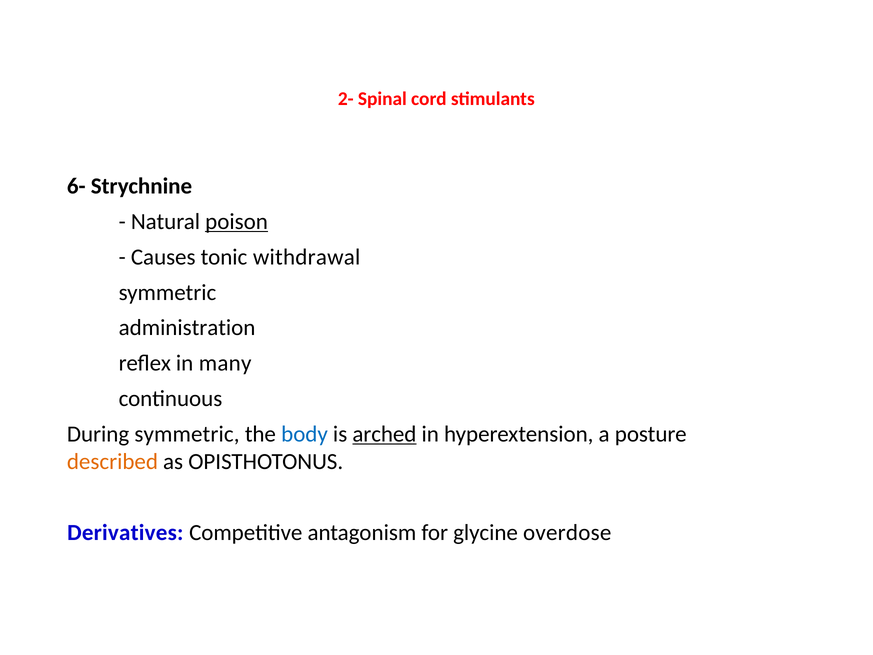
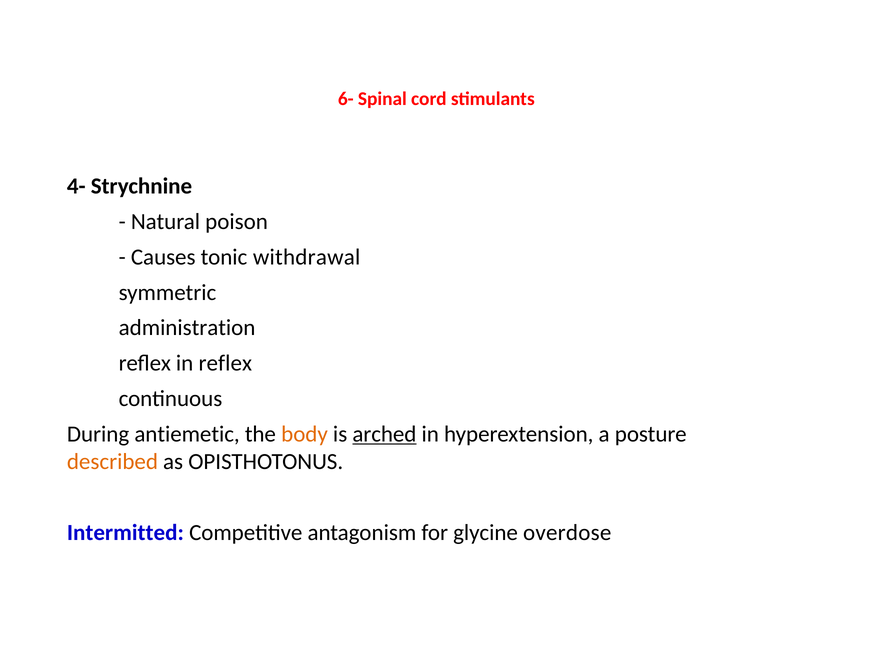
2-: 2- -> 6-
6-: 6- -> 4-
poison underline: present -> none
in many: many -> reflex
During symmetric: symmetric -> antiemetic
body colour: blue -> orange
Derivatives: Derivatives -> Intermitted
